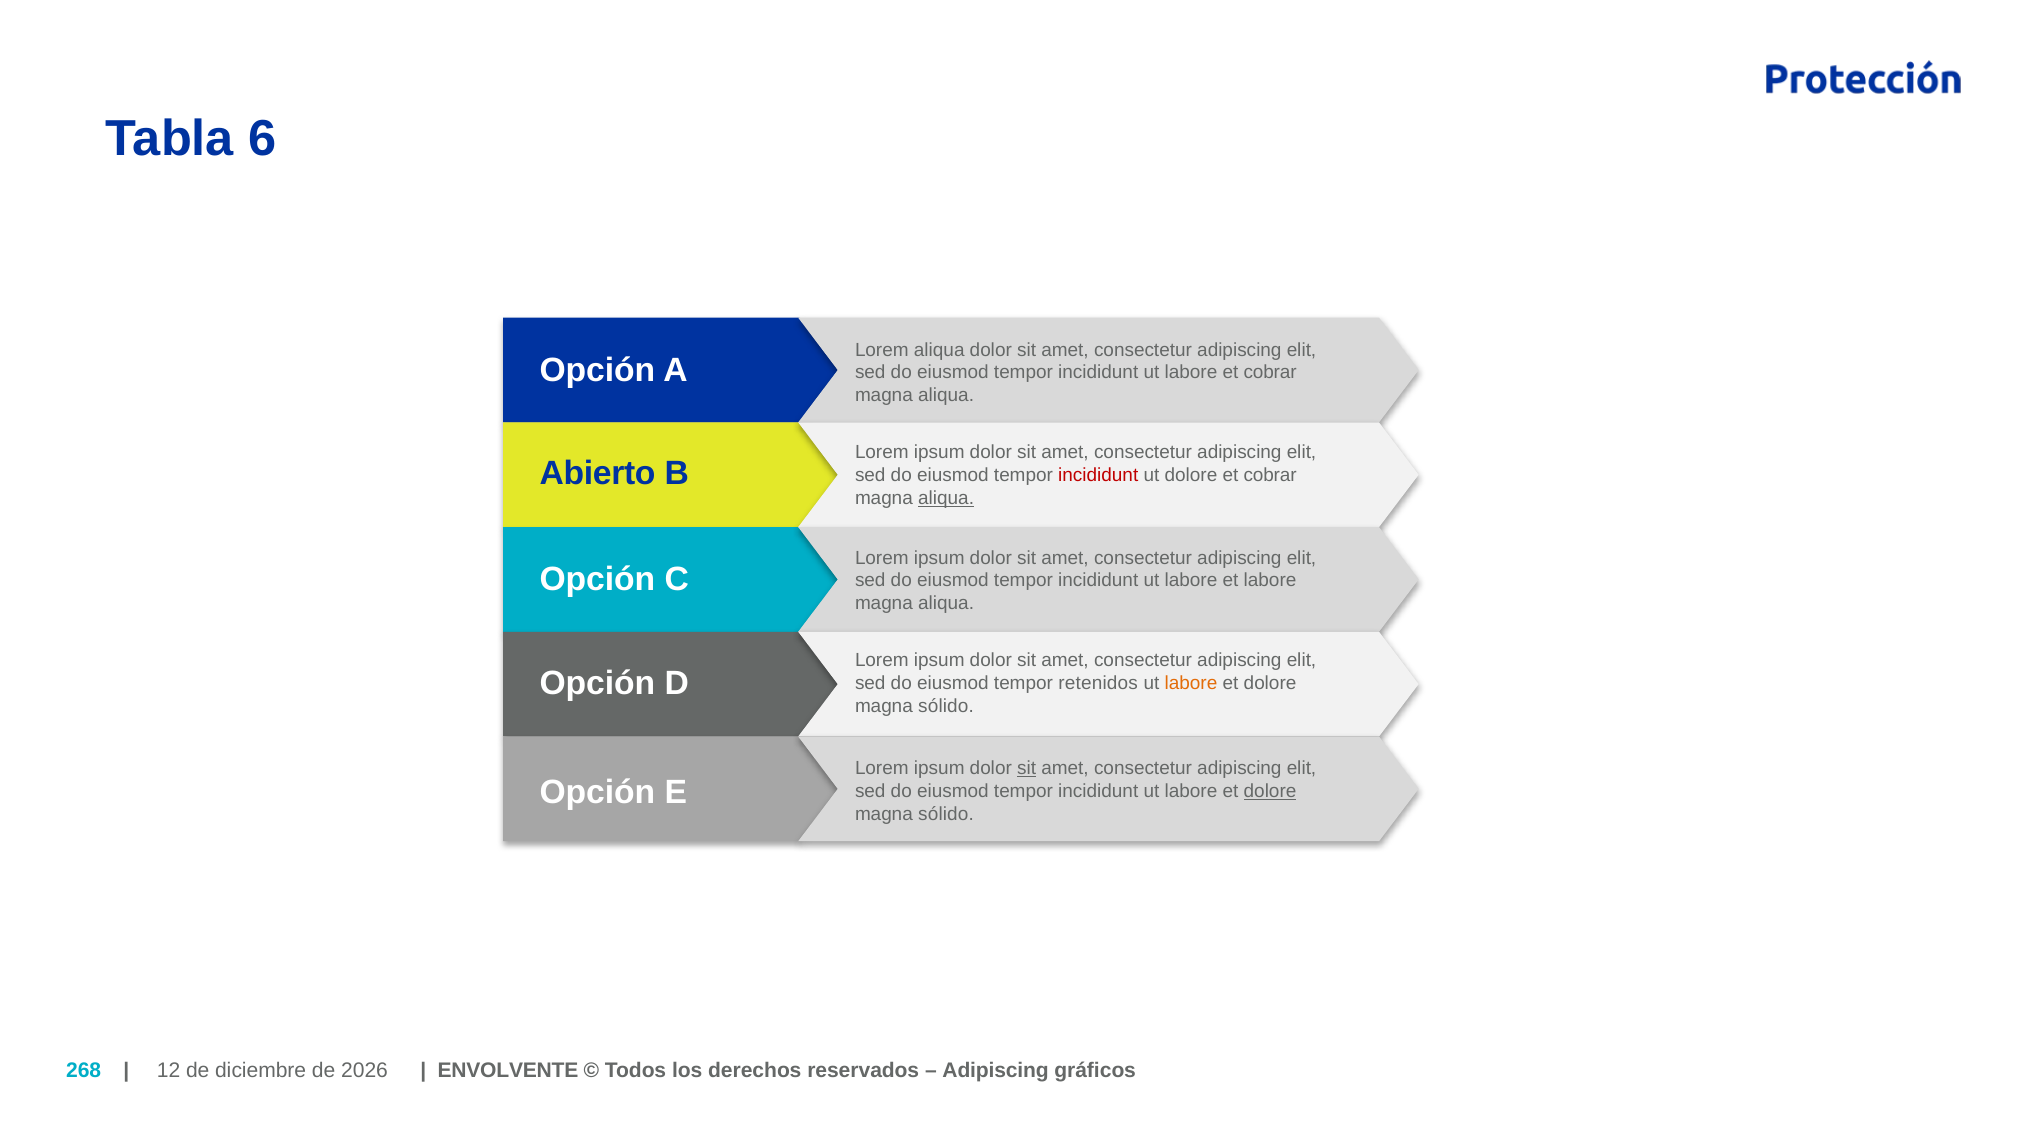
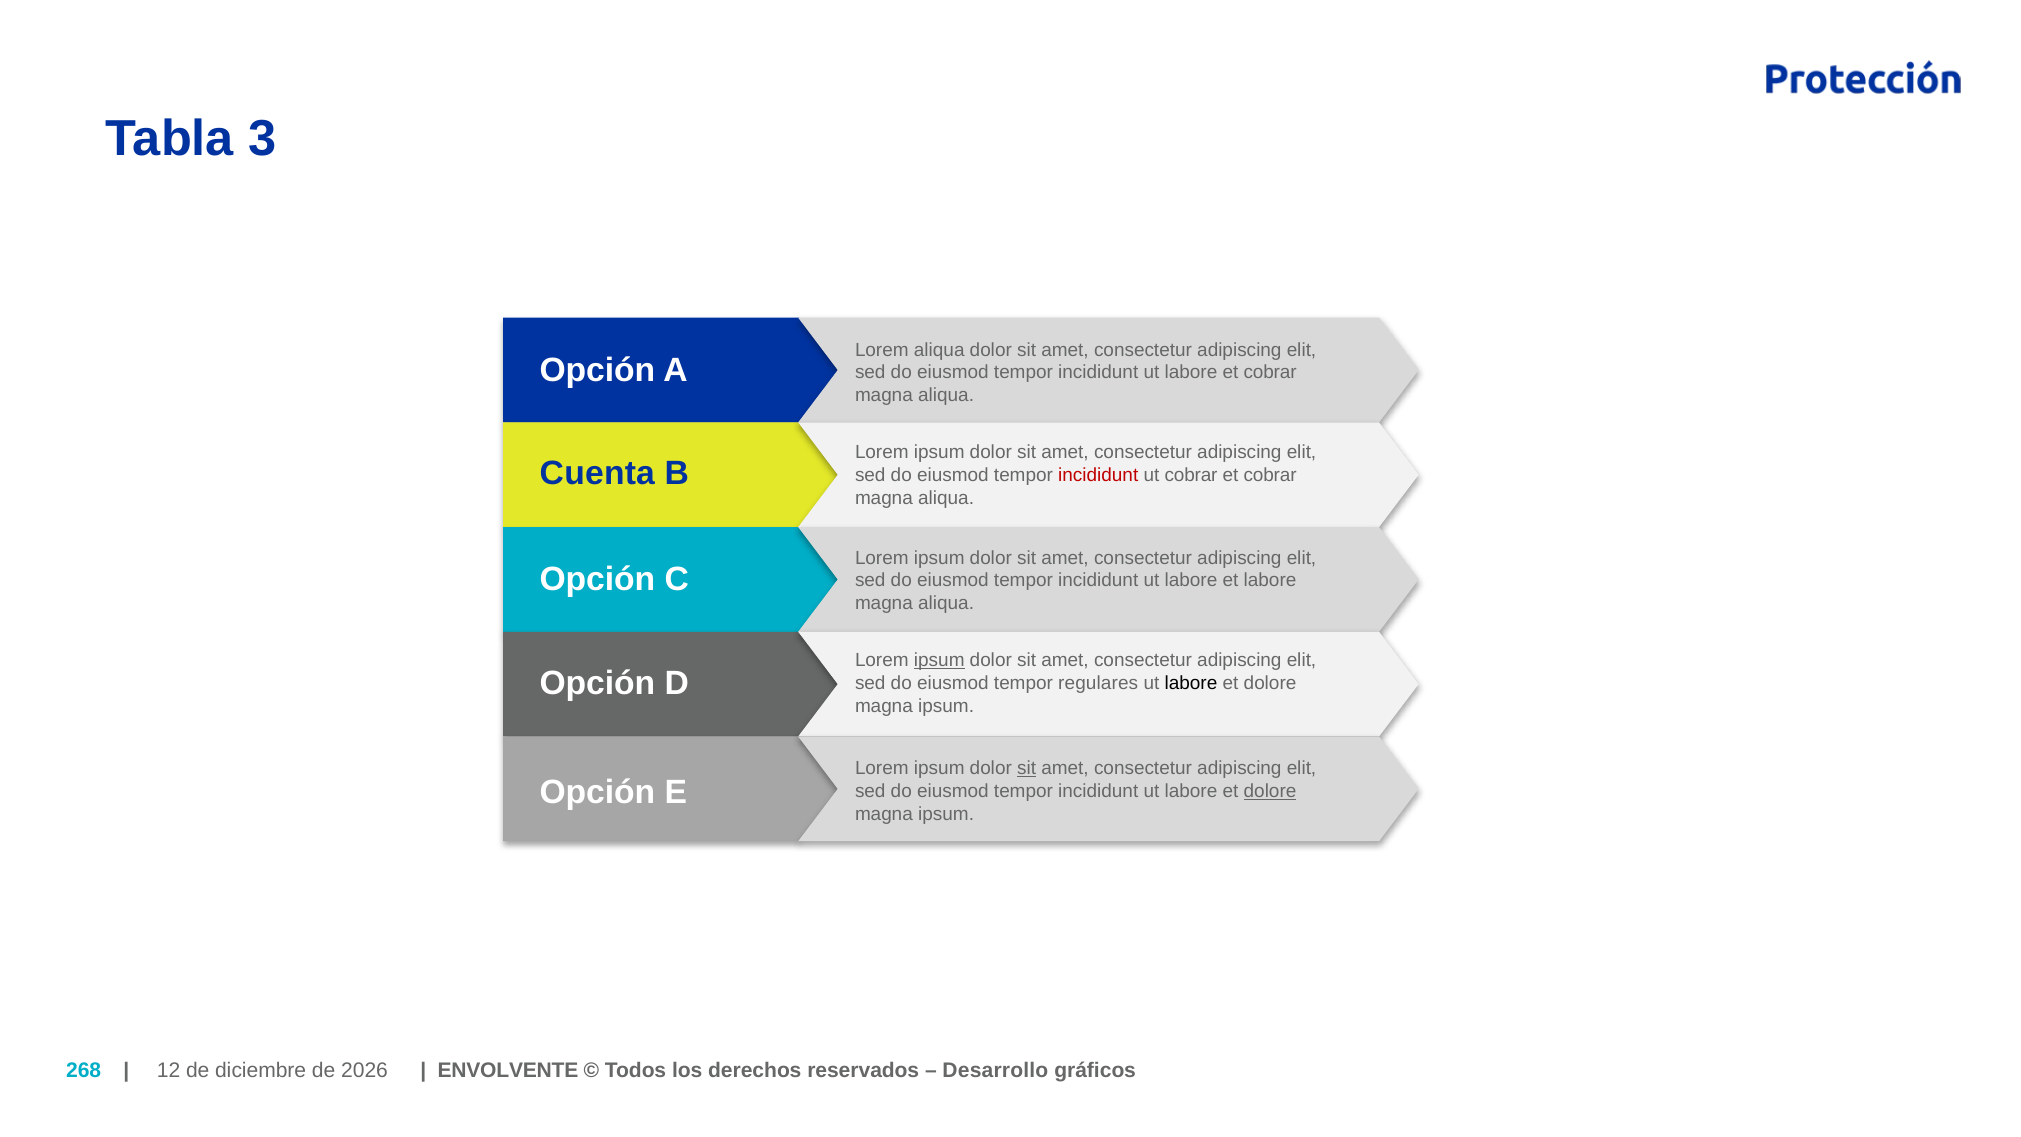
6: 6 -> 3
Abierto: Abierto -> Cuenta
ut dolore: dolore -> cobrar
aliqua at (946, 498) underline: present -> none
ipsum at (939, 661) underline: none -> present
retenidos: retenidos -> regulares
labore at (1191, 684) colour: orange -> black
sólido at (946, 706): sólido -> ipsum
sólido at (946, 814): sólido -> ipsum
Adipiscing at (996, 1070): Adipiscing -> Desarrollo
